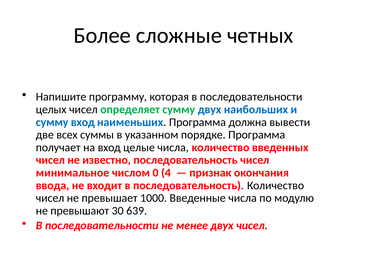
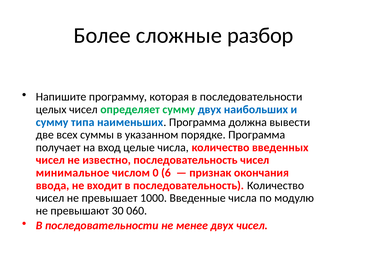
четных: четных -> разбор
сумму вход: вход -> типа
4: 4 -> 6
639: 639 -> 060
